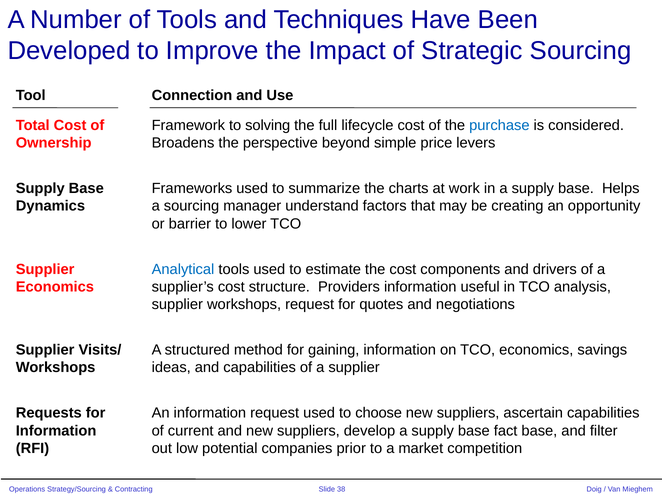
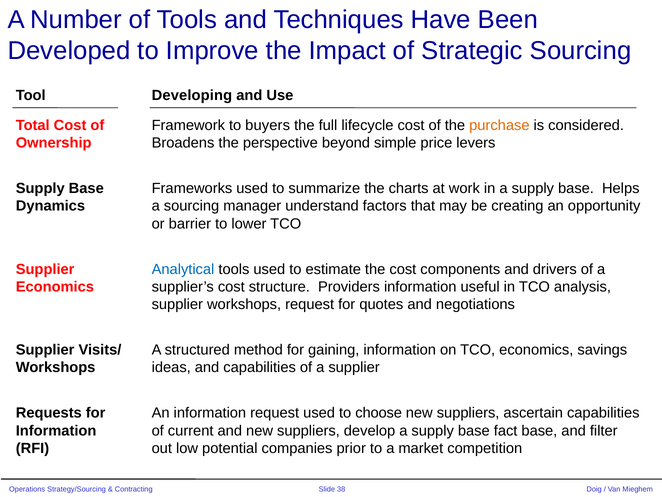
Connection: Connection -> Developing
solving: solving -> buyers
purchase colour: blue -> orange
